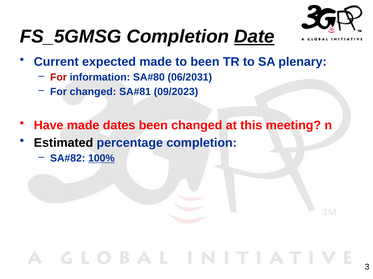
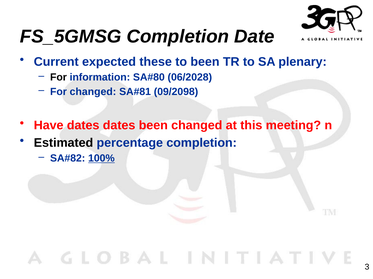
Date underline: present -> none
expected made: made -> these
For at (58, 77) colour: red -> black
06/2031: 06/2031 -> 06/2028
09/2023: 09/2023 -> 09/2098
Have made: made -> dates
